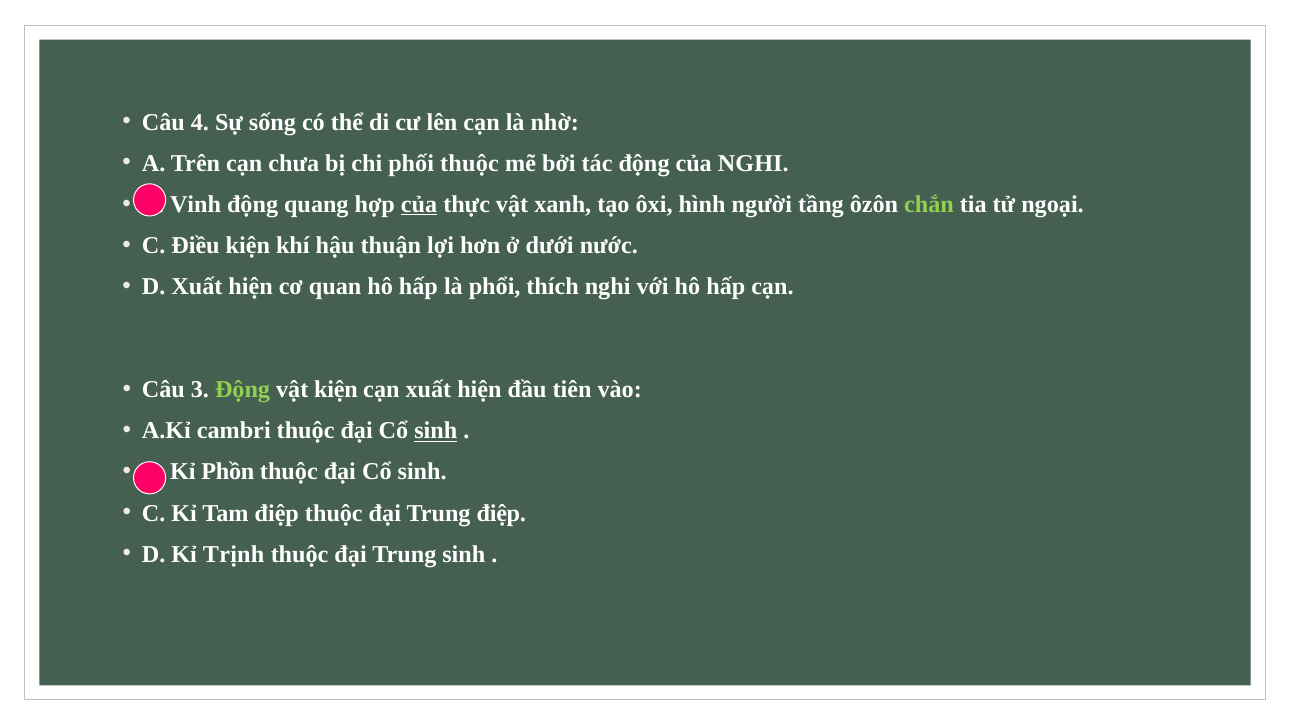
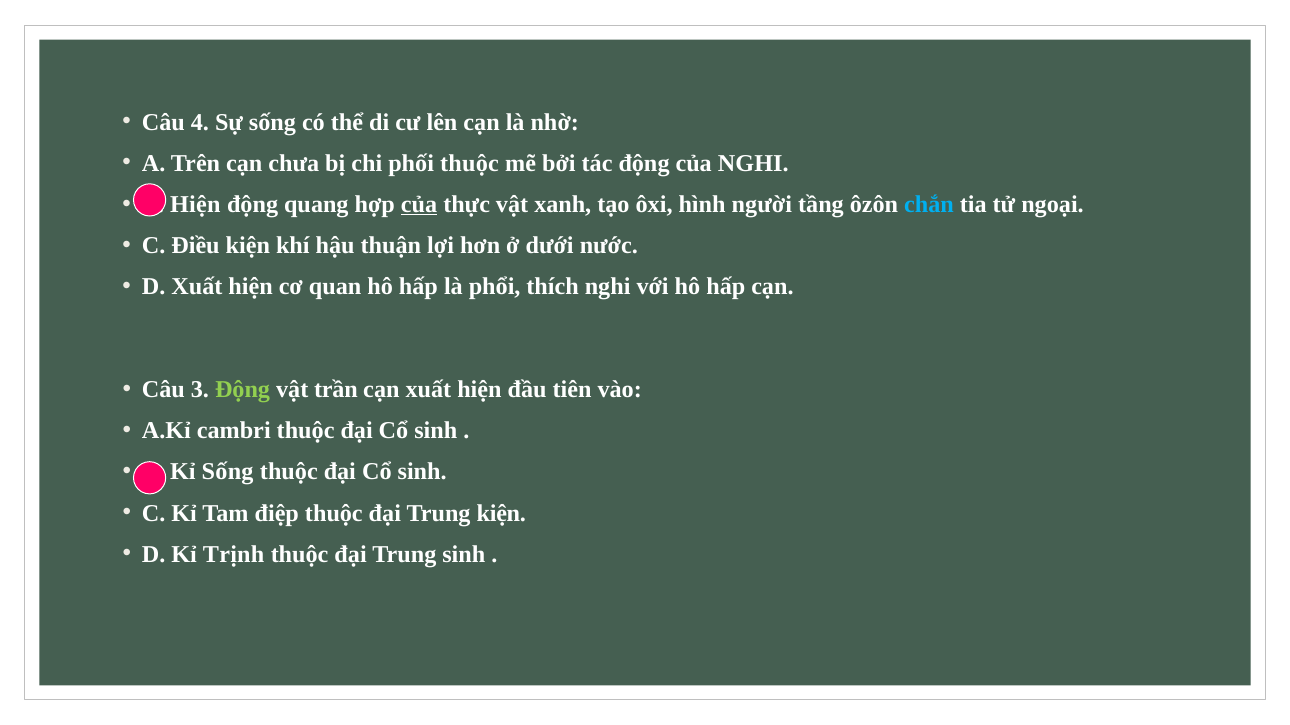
Vinh at (196, 205): Vinh -> Hiện
chắn colour: light green -> light blue
vật kiện: kiện -> trần
sinh at (436, 431) underline: present -> none
Kỉ Phồn: Phồn -> Sống
Trung điệp: điệp -> kiện
